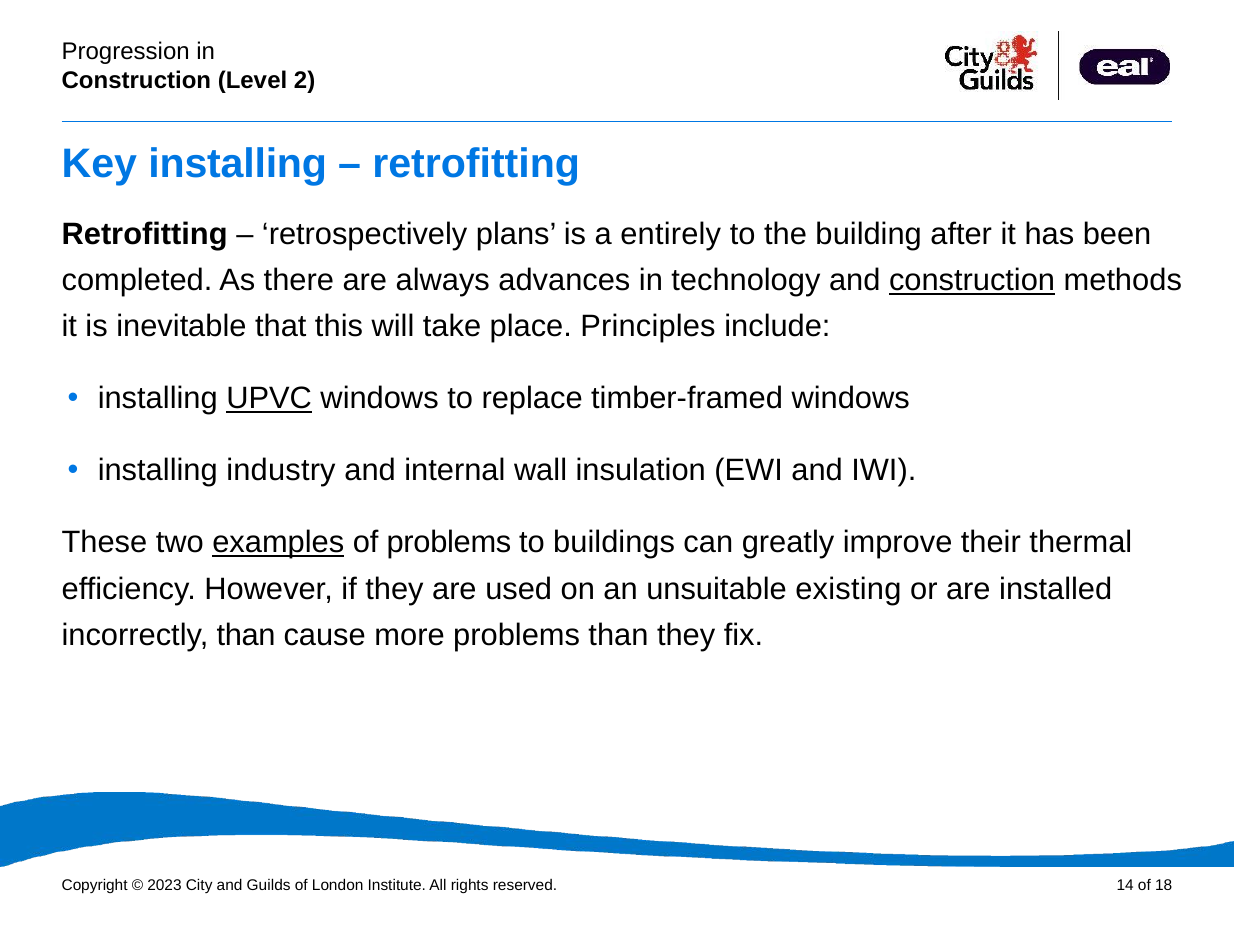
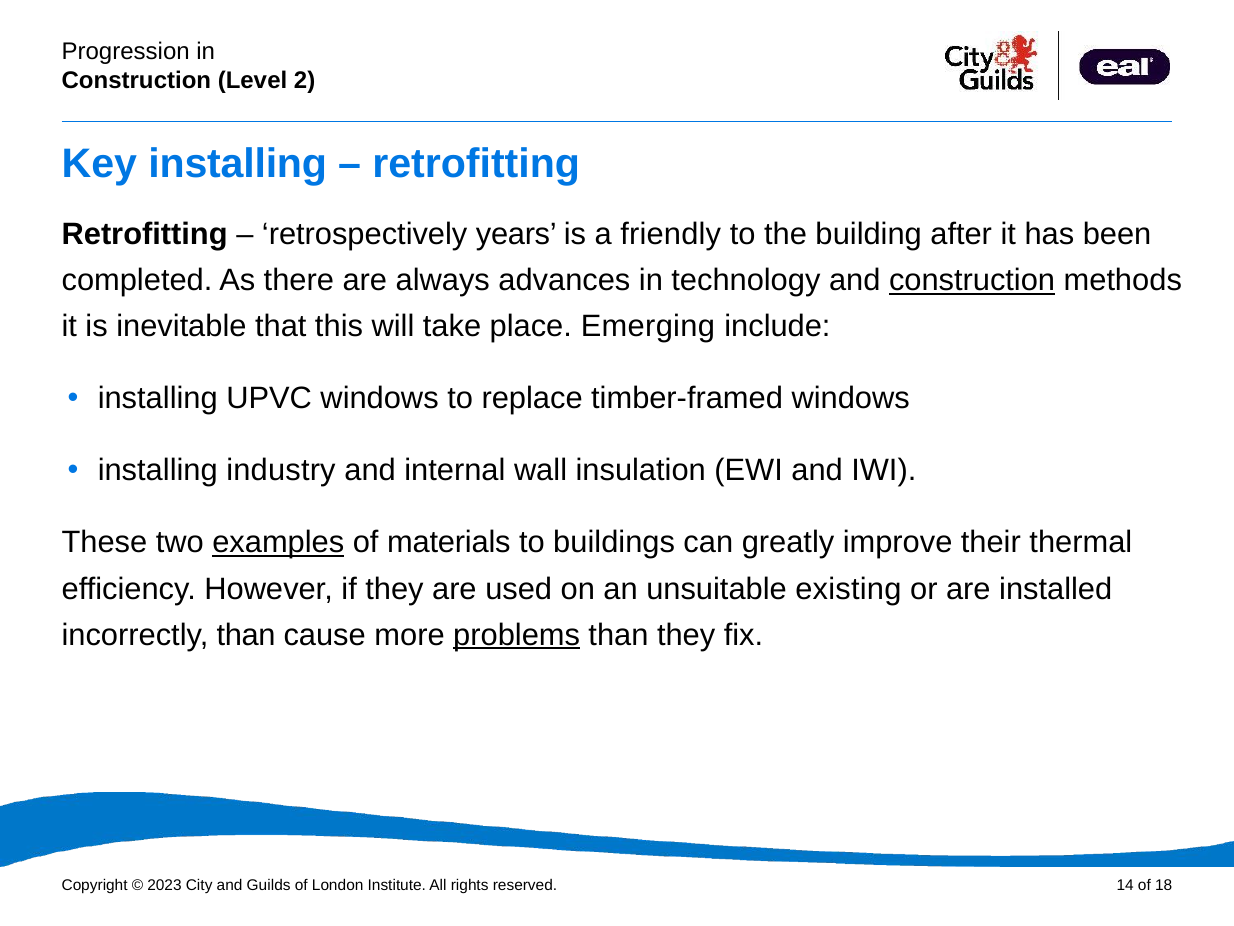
plans: plans -> years
entirely: entirely -> friendly
Principles: Principles -> Emerging
UPVC underline: present -> none
of problems: problems -> materials
problems at (517, 635) underline: none -> present
